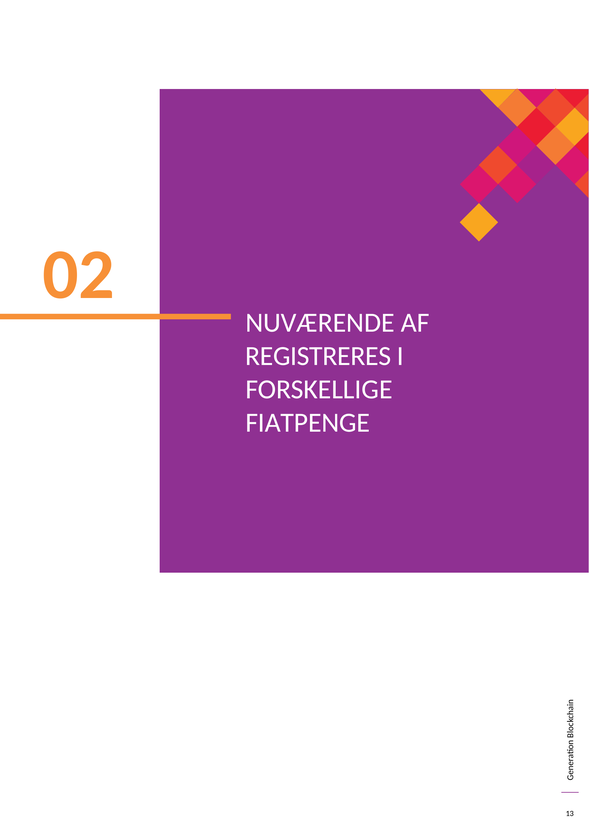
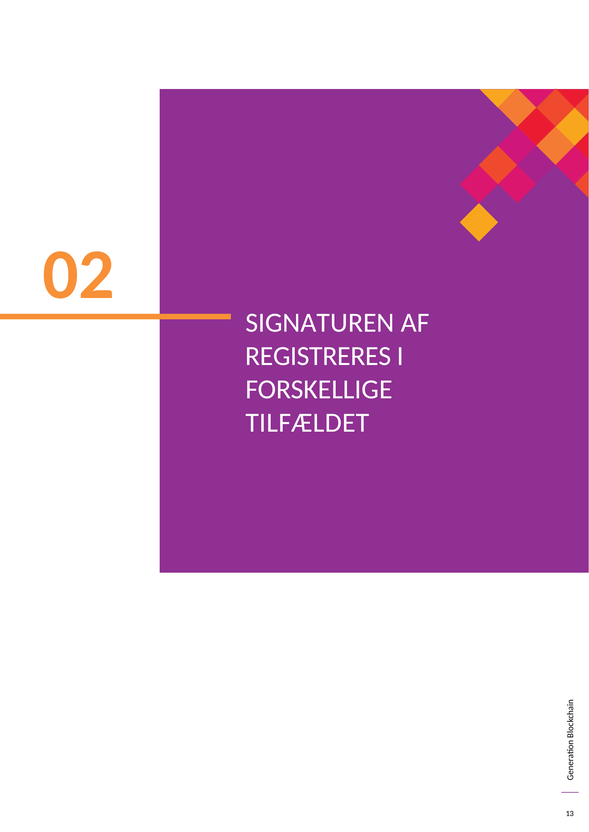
NUVÆRENDE: NUVÆRENDE -> SIGNATUREN
FIATPENGE: FIATPENGE -> TILFÆLDET
